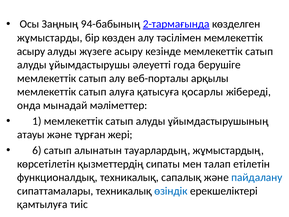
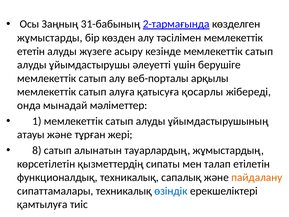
94-бабының: 94-бабының -> 31-бабының
асыру at (31, 51): асыру -> ететiн
года: года -> үшін
6: 6 -> 8
пайдалану colour: blue -> orange
